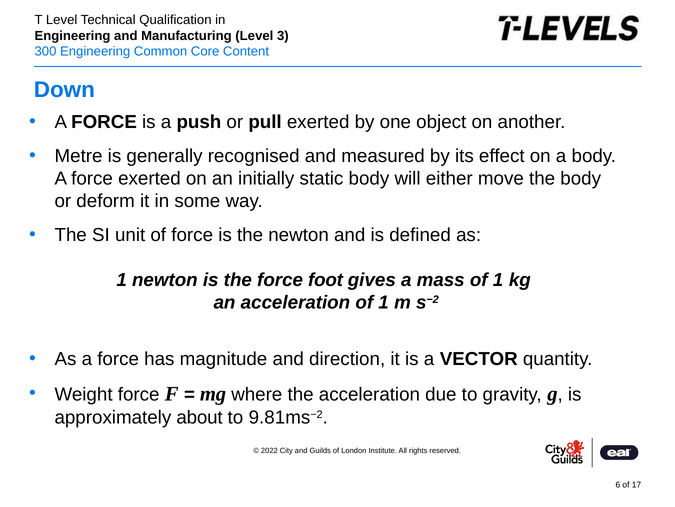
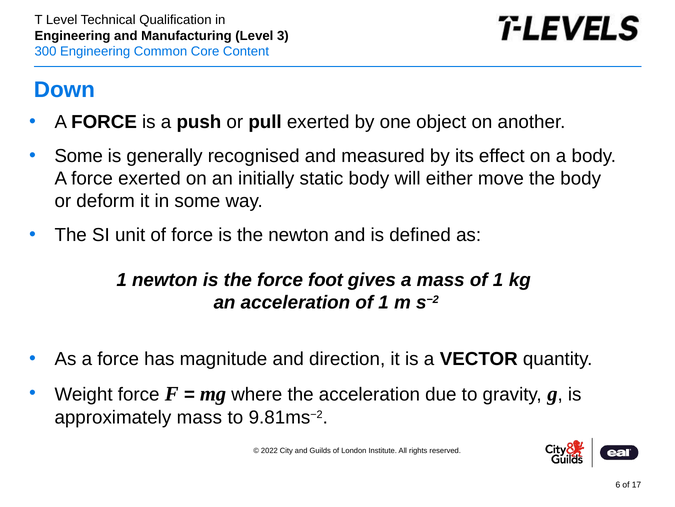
Metre at (79, 156): Metre -> Some
approximately about: about -> mass
